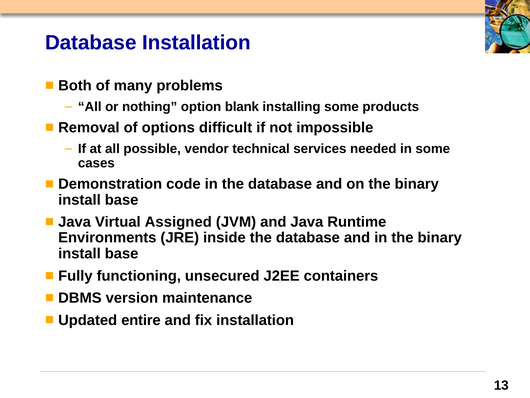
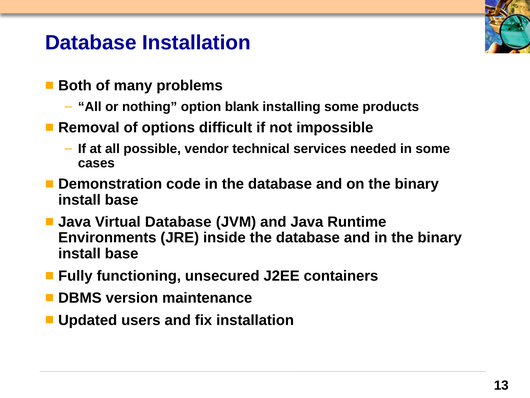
Virtual Assigned: Assigned -> Database
entire: entire -> users
